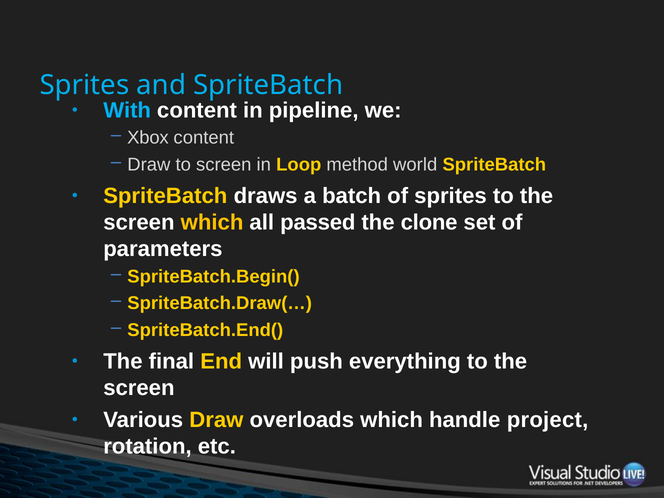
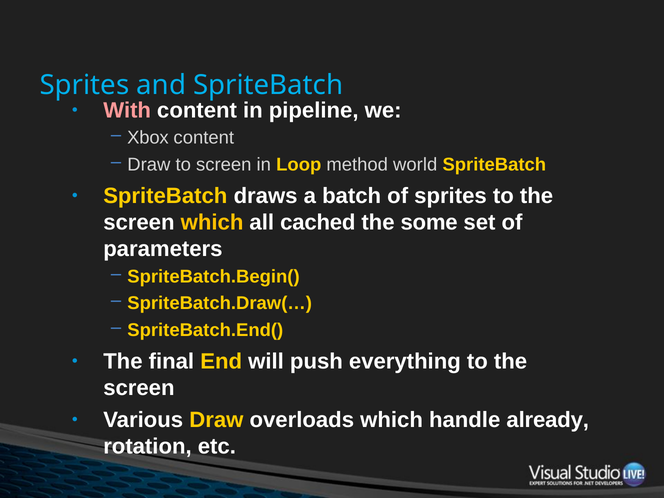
With colour: light blue -> pink
passed: passed -> cached
clone: clone -> some
project: project -> already
